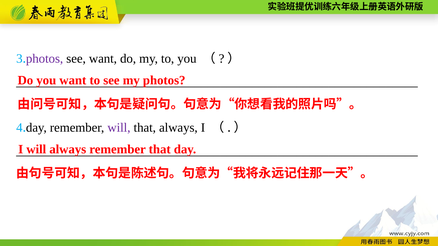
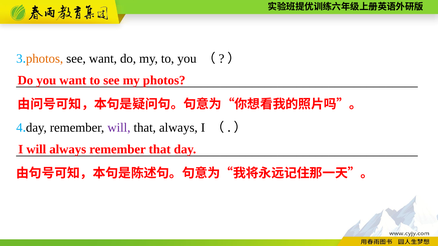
photos at (45, 59) colour: purple -> orange
